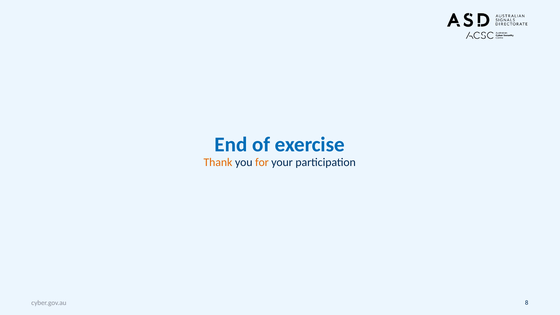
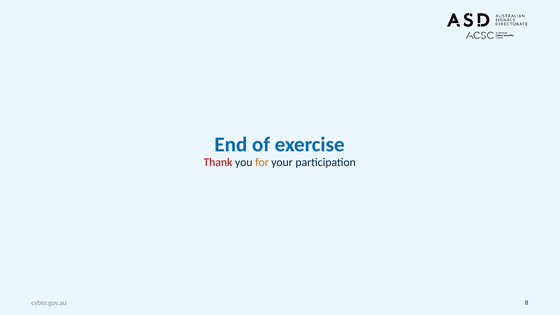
Thank colour: orange -> red
